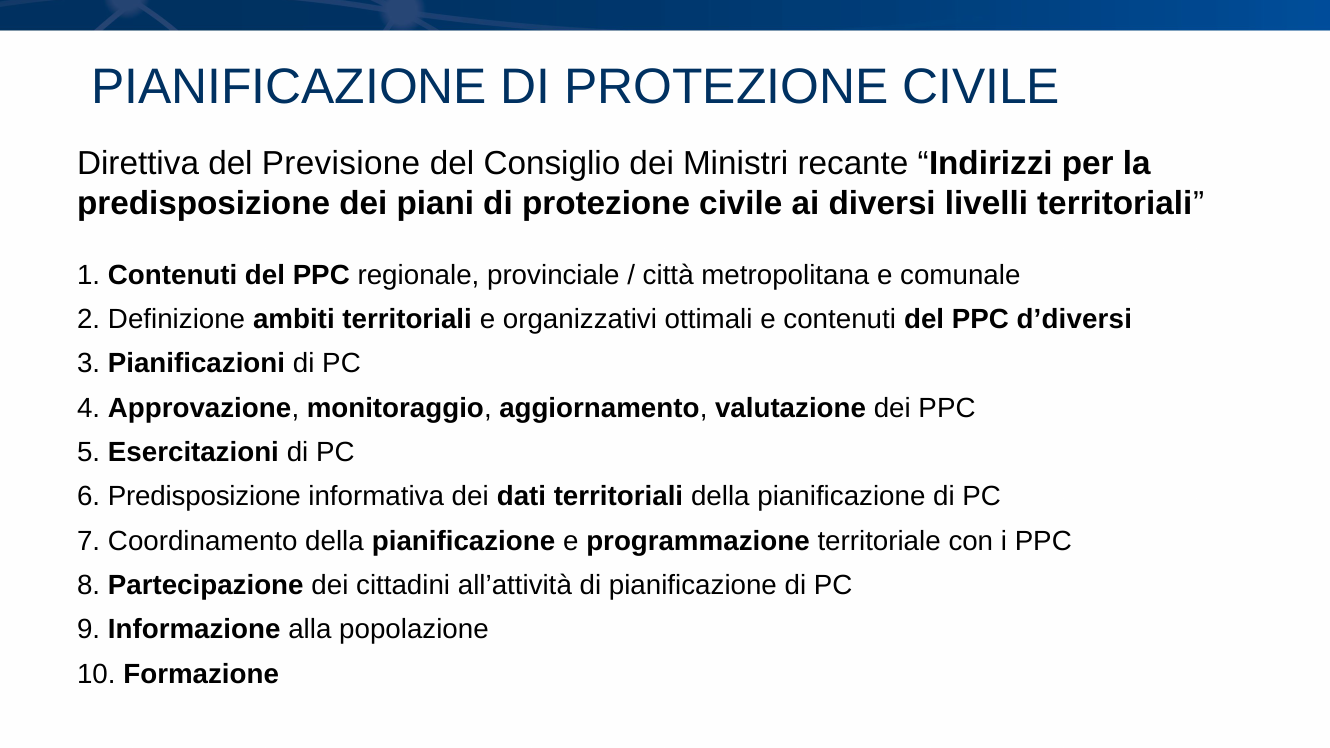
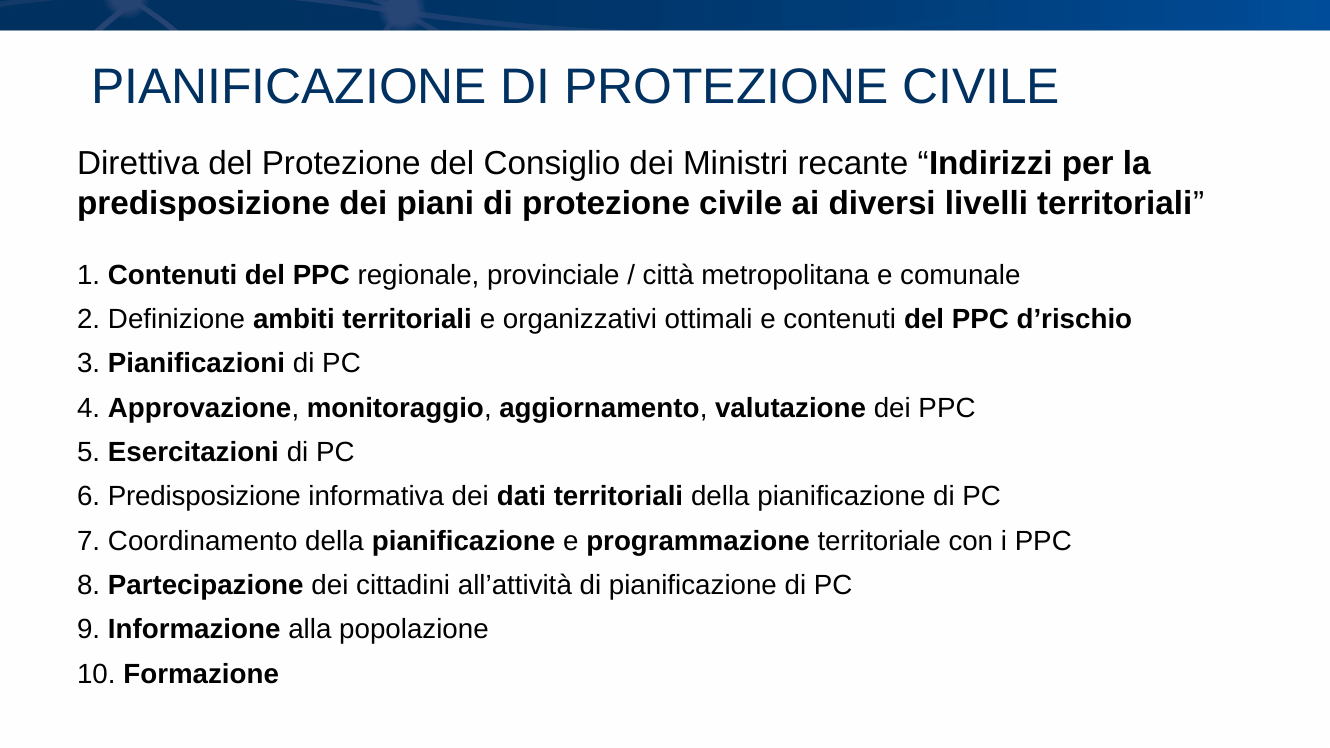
del Previsione: Previsione -> Protezione
d’diversi: d’diversi -> d’rischio
